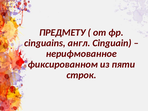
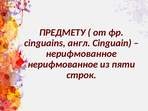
фиксированном at (63, 64): фиксированном -> нерифмованное
